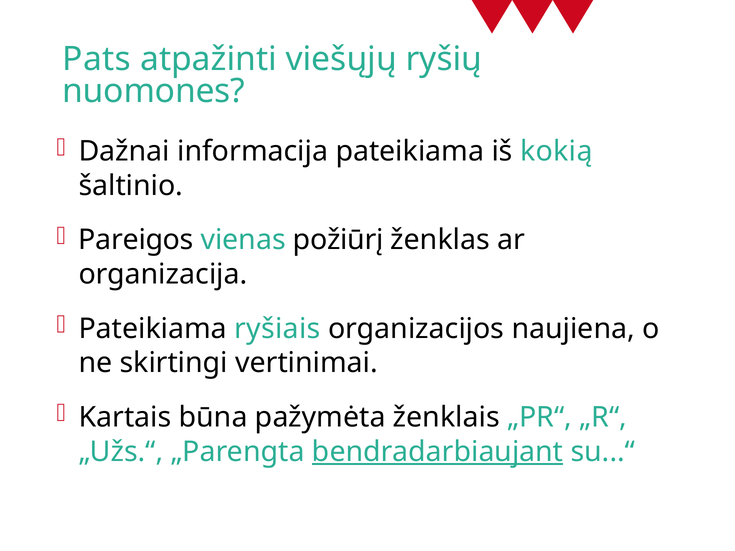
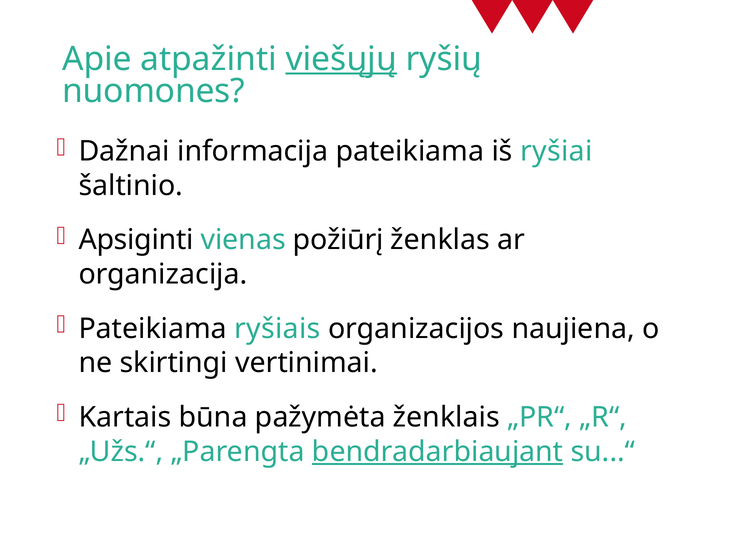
Pats: Pats -> Apie
viešųjų underline: none -> present
kokią: kokią -> ryšiai
Pareigos: Pareigos -> Apsiginti
